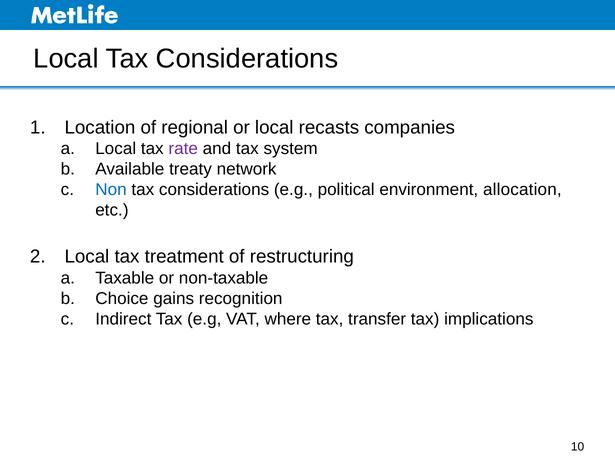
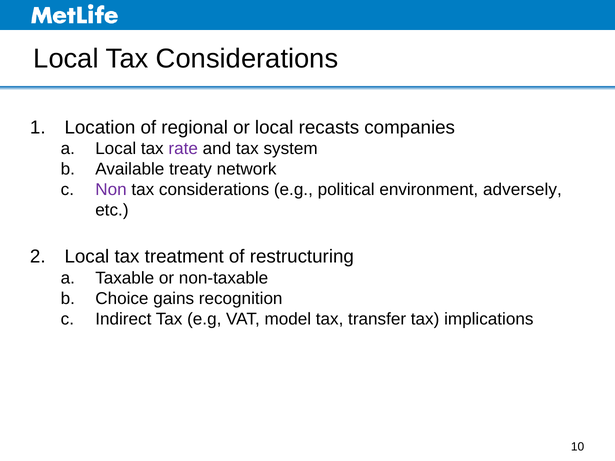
Non colour: blue -> purple
allocation: allocation -> adversely
where: where -> model
